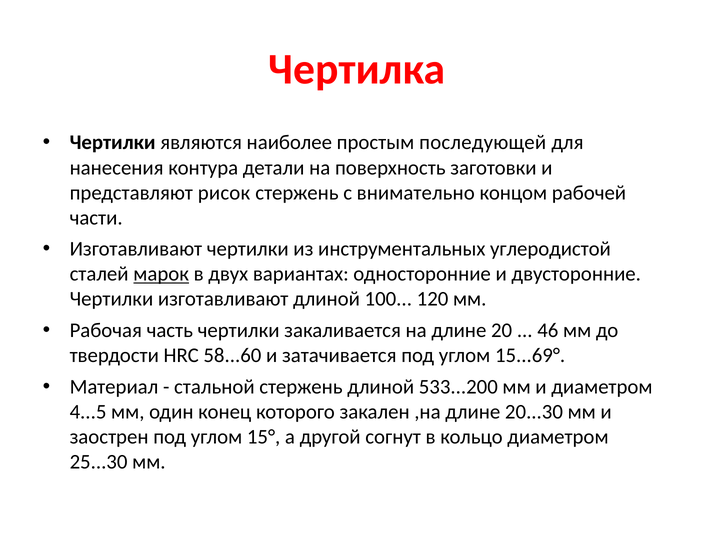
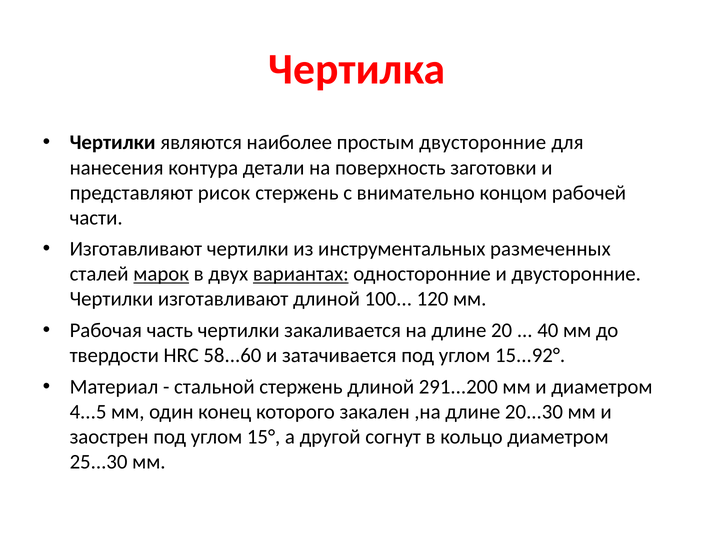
простым последующей: последующей -> двусторонние
углеродистой: углеродистой -> размеченных
вариантах underline: none -> present
46: 46 -> 40
15...69°: 15...69° -> 15...92°
533...200: 533...200 -> 291...200
